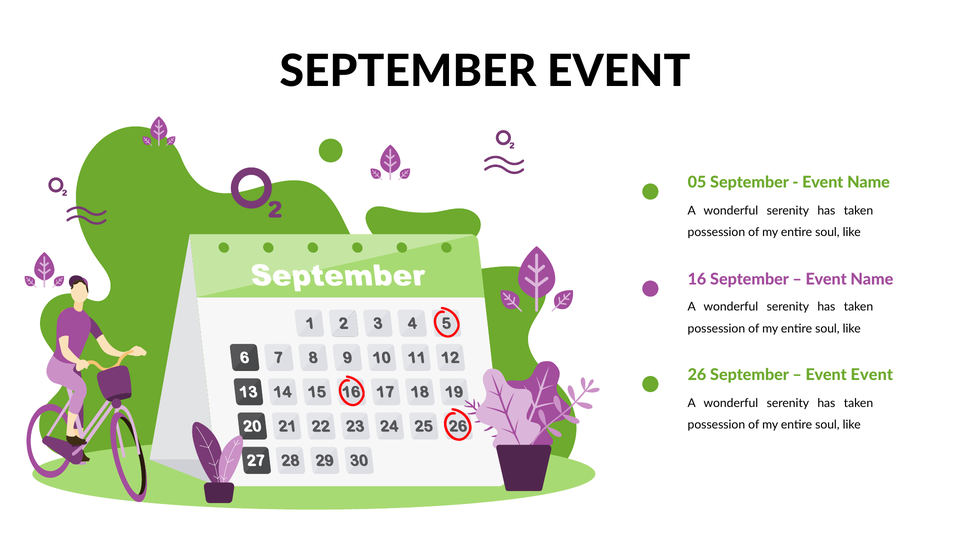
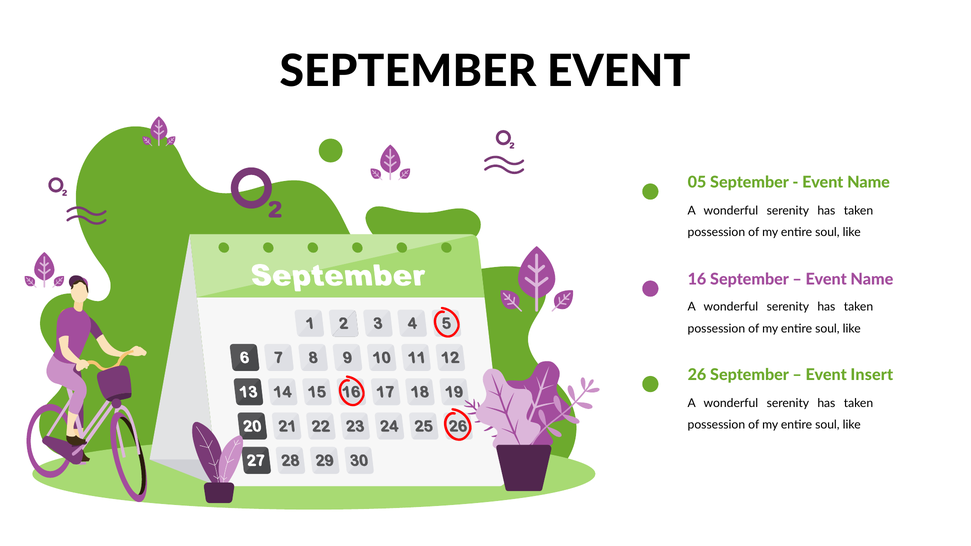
Event Event: Event -> Insert
